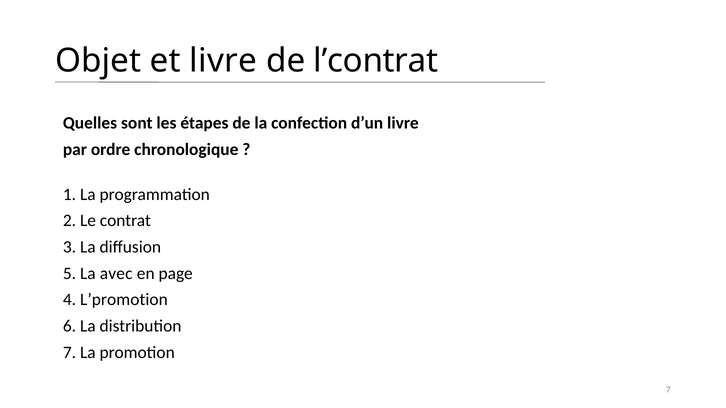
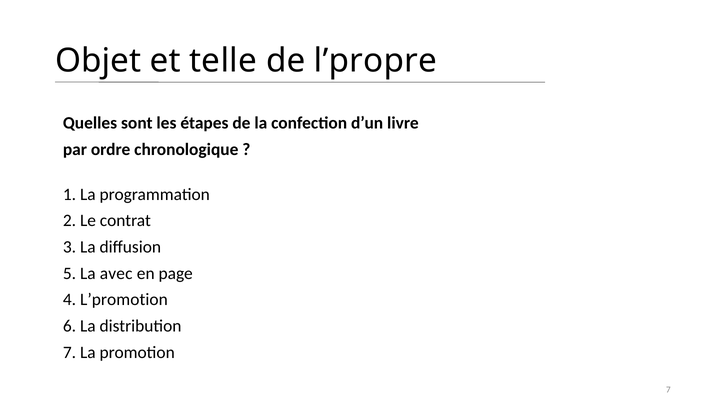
et livre: livre -> telle
l’contrat: l’contrat -> l’propre
